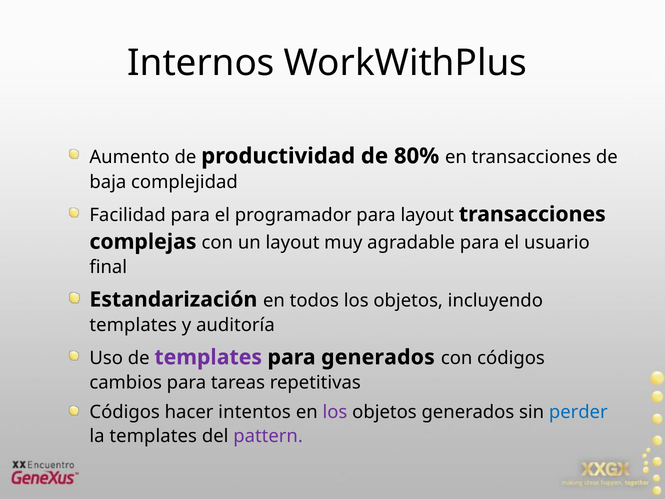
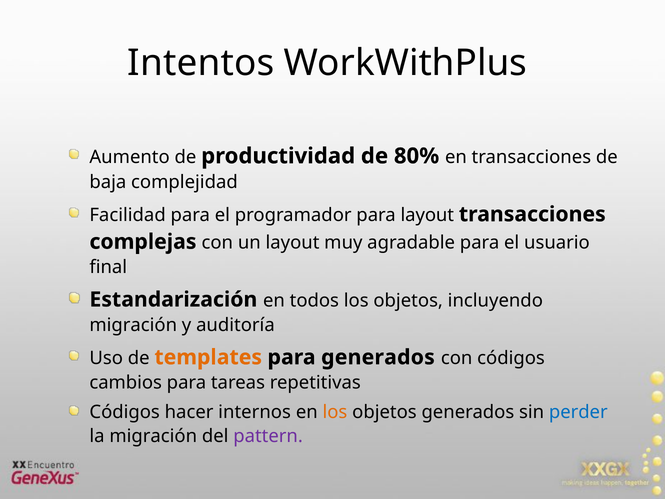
Internos: Internos -> Intentos
templates at (133, 325): templates -> migración
templates at (208, 357) colour: purple -> orange
intentos: intentos -> internos
los at (335, 412) colour: purple -> orange
la templates: templates -> migración
